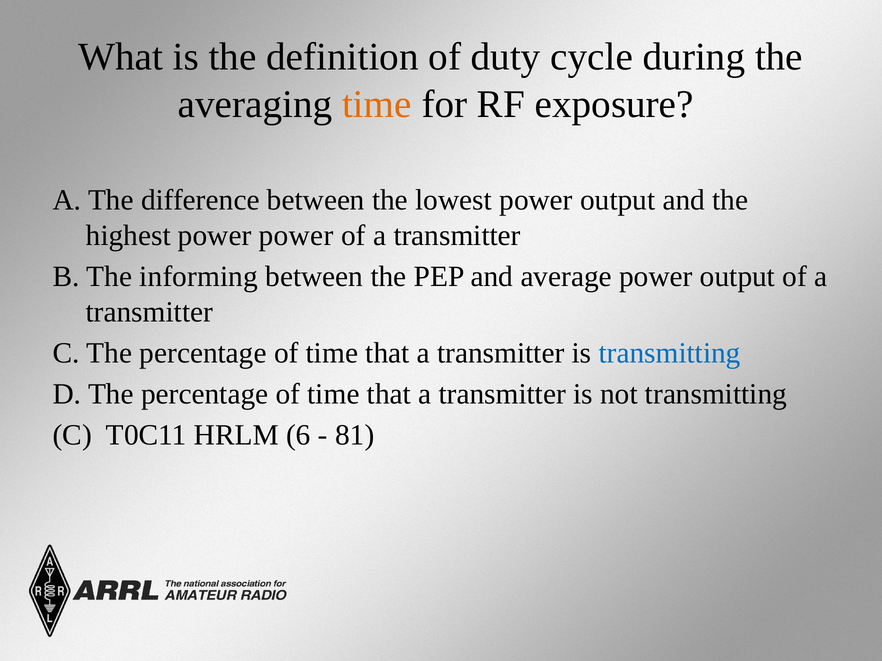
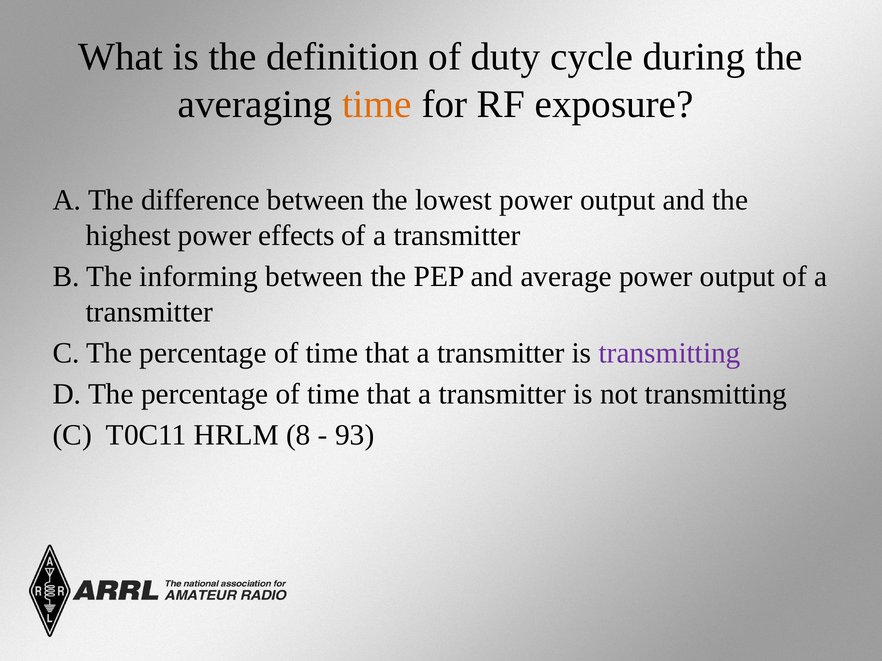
power power: power -> effects
transmitting at (670, 353) colour: blue -> purple
6: 6 -> 8
81: 81 -> 93
